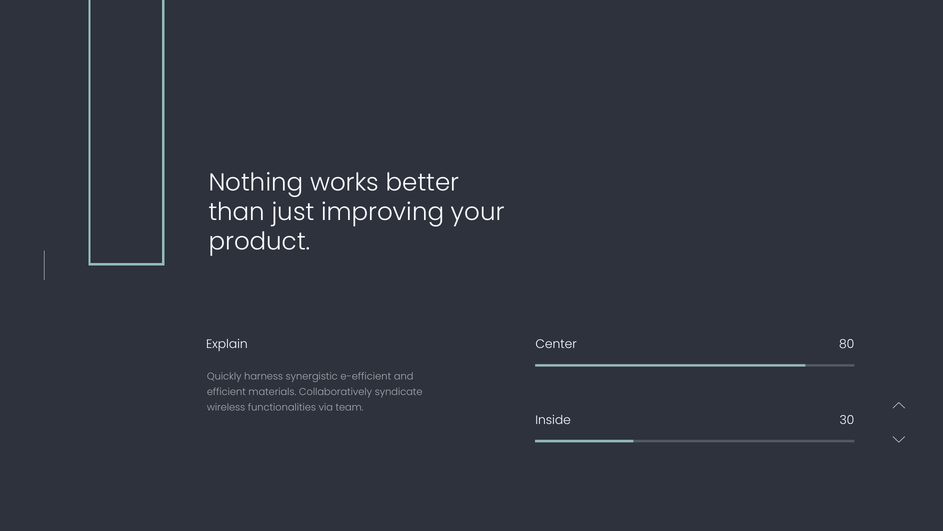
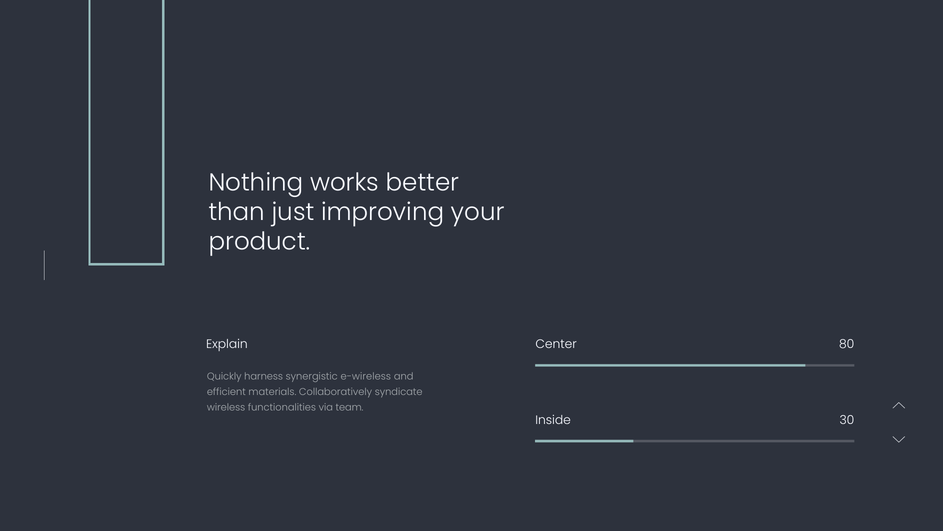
e-efficient: e-efficient -> e-wireless
